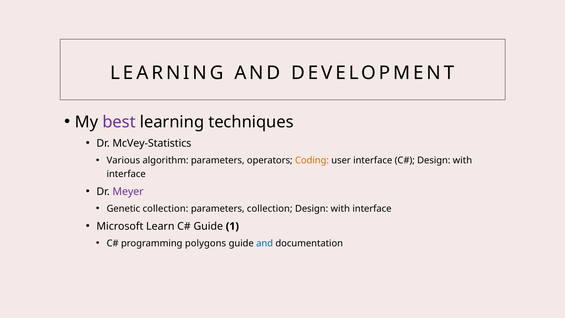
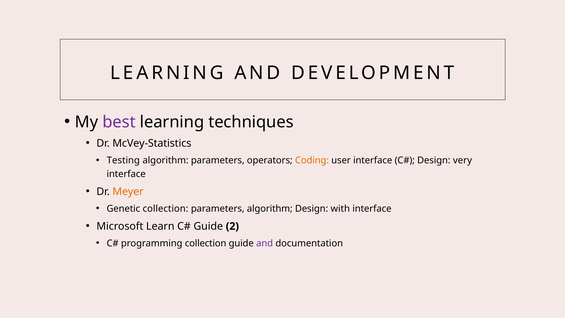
Various: Various -> Testing
with at (462, 160): with -> very
Meyer colour: purple -> orange
parameters collection: collection -> algorithm
1: 1 -> 2
programming polygons: polygons -> collection
and at (265, 243) colour: blue -> purple
